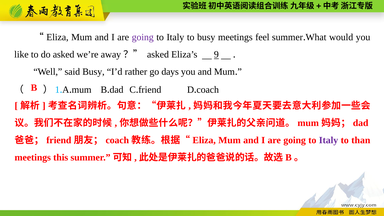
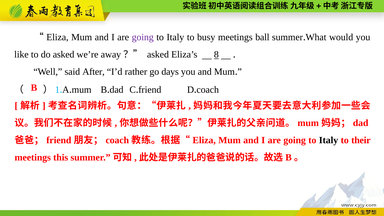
feel: feel -> ball
9: 9 -> 8
said Busy: Busy -> After
Italy at (329, 140) colour: purple -> black
than: than -> their
